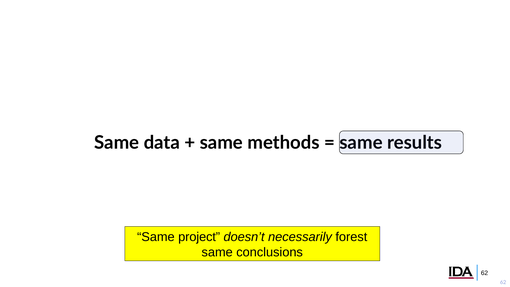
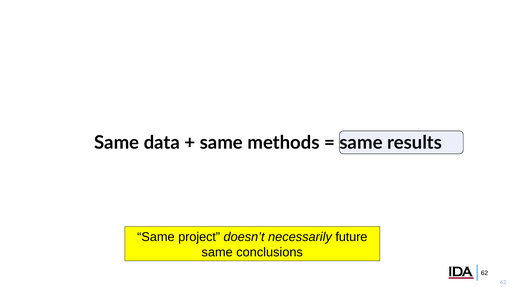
forest: forest -> future
